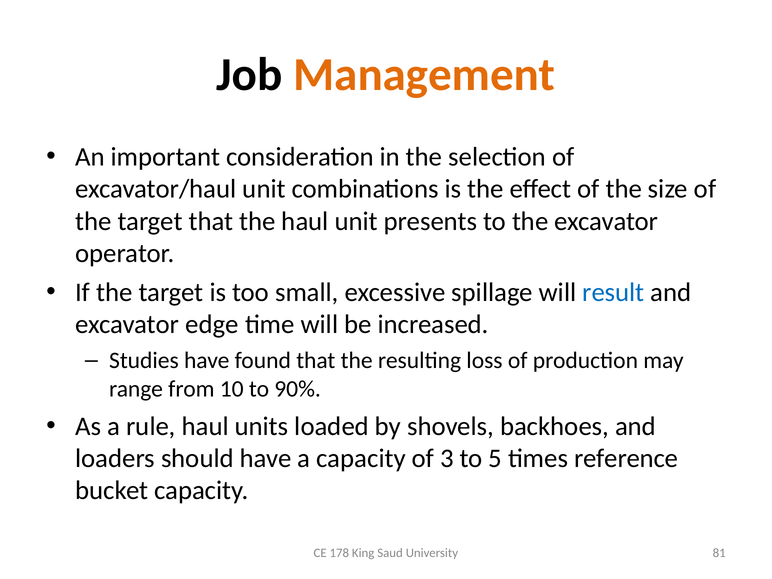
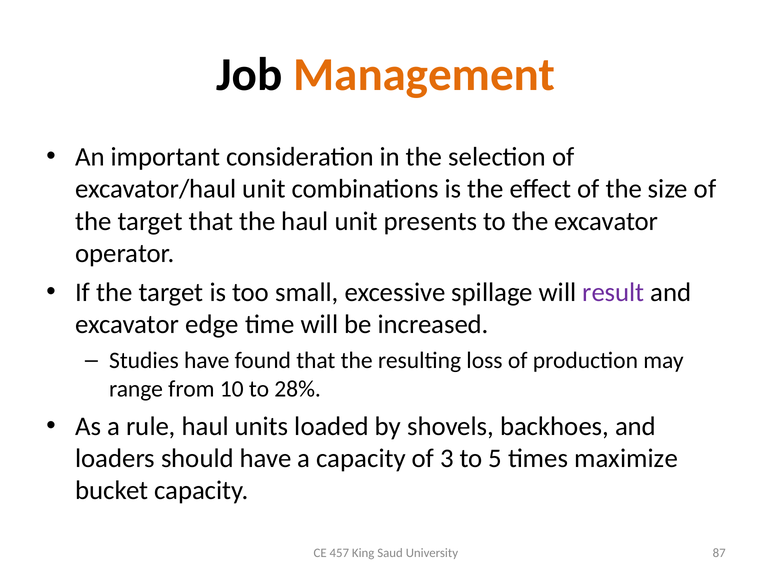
result colour: blue -> purple
90%: 90% -> 28%
reference: reference -> maximize
178: 178 -> 457
81: 81 -> 87
